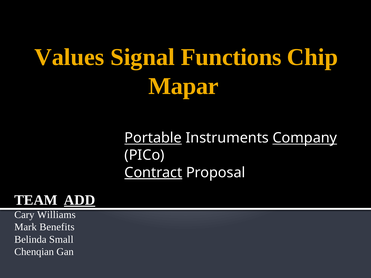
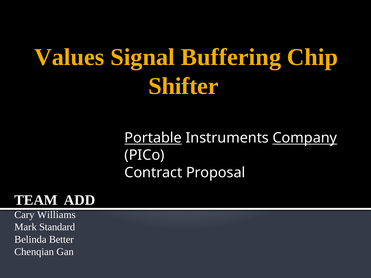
Functions: Functions -> Buffering
Mapar: Mapar -> Shifter
Contract underline: present -> none
ADD underline: present -> none
Benefits: Benefits -> Standard
Small: Small -> Better
